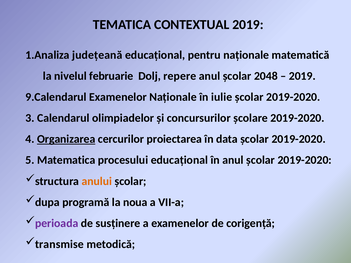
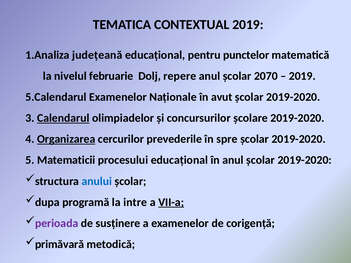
pentru naţionale: naţionale -> punctelor
2048: 2048 -> 2070
9.Calendarul: 9.Calendarul -> 5.Calendarul
iulie: iulie -> avut
Calendarul underline: none -> present
proiectarea: proiectarea -> prevederile
data: data -> spre
Matematica: Matematica -> Matematicii
anului colour: orange -> blue
noua: noua -> intre
VII-a underline: none -> present
transmise: transmise -> primăvară
